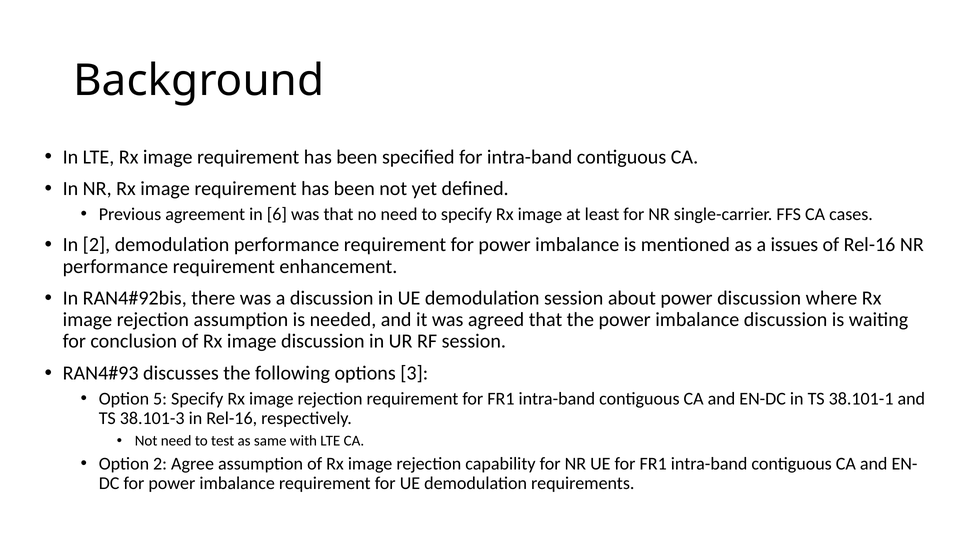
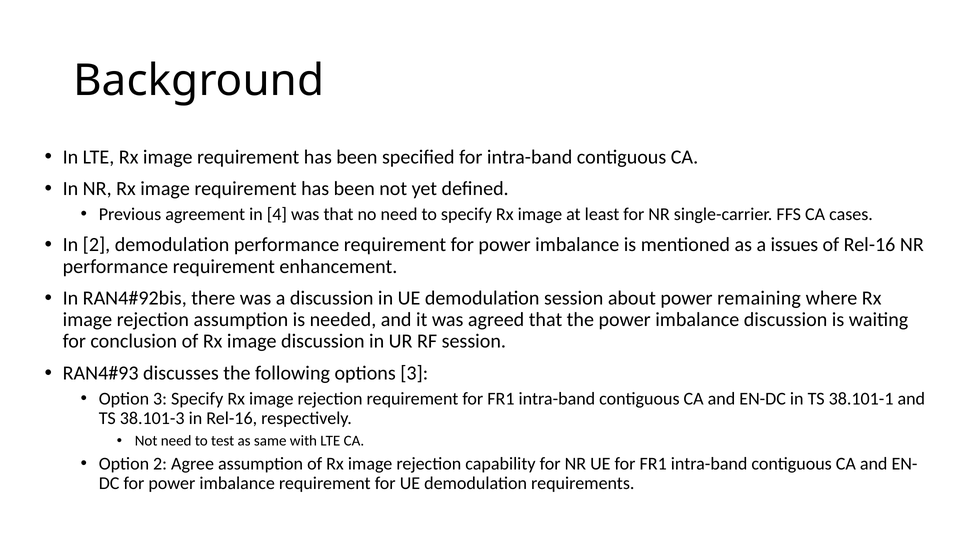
6: 6 -> 4
power discussion: discussion -> remaining
Option 5: 5 -> 3
